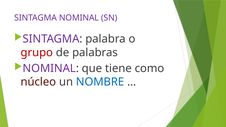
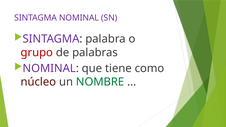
NOMBRE colour: blue -> green
